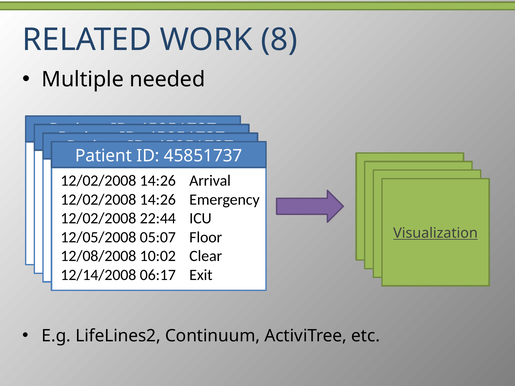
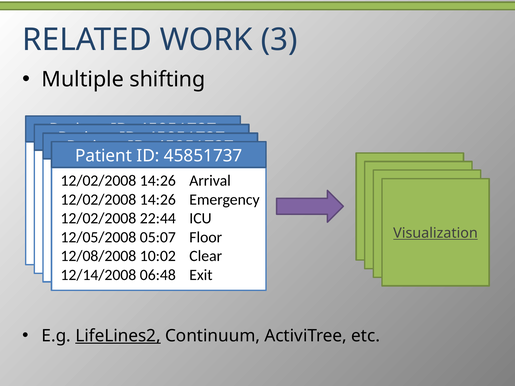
8: 8 -> 3
needed: needed -> shifting
06:17: 06:17 -> 06:48
LifeLines2 underline: none -> present
